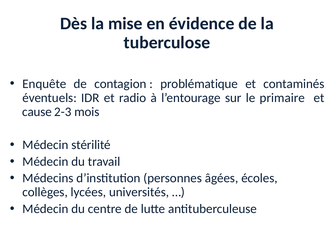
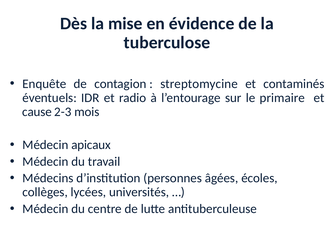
problématique: problématique -> streptomycine
stérilité: stérilité -> apicaux
